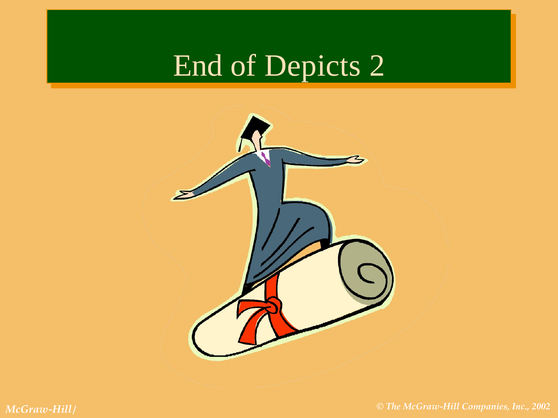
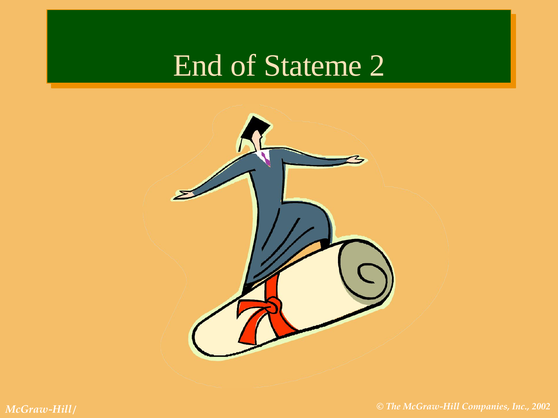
Depicts: Depicts -> Stateme
